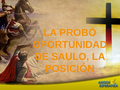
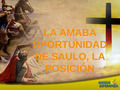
PROBÓ: PROBÓ -> AMABA
